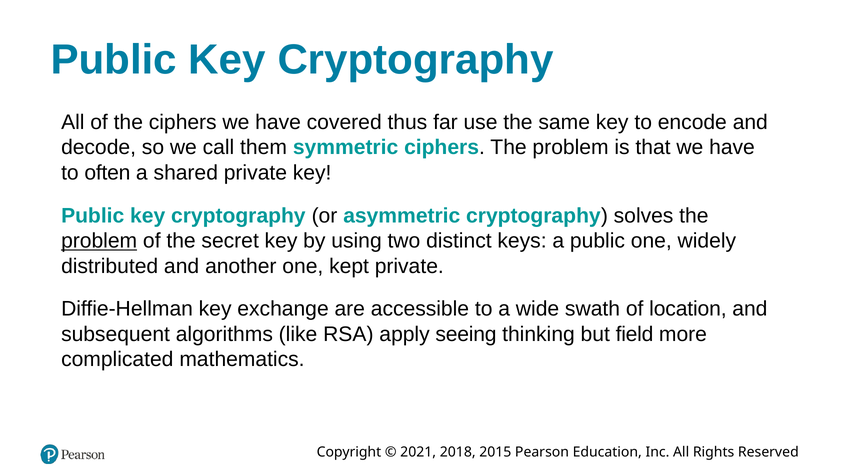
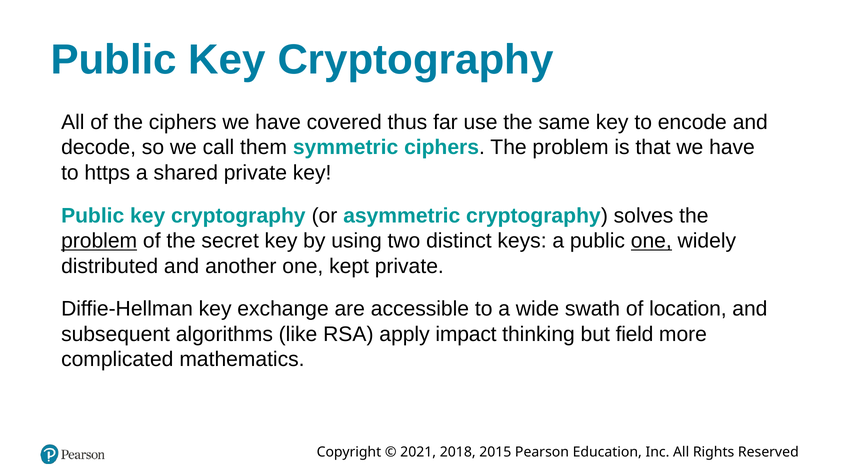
often: often -> https
one at (651, 241) underline: none -> present
seeing: seeing -> impact
